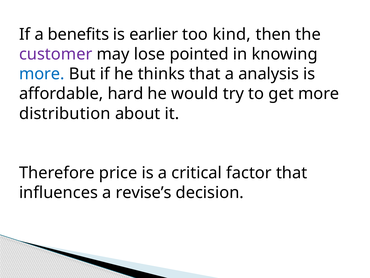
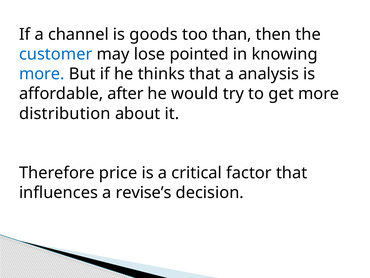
benefits: benefits -> channel
earlier: earlier -> goods
kind: kind -> than
customer colour: purple -> blue
hard: hard -> after
